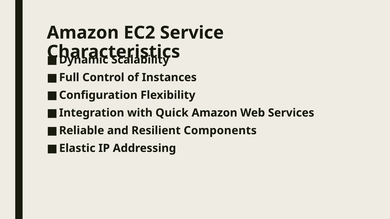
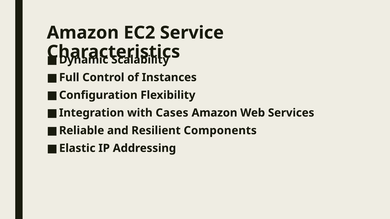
Quick: Quick -> Cases
